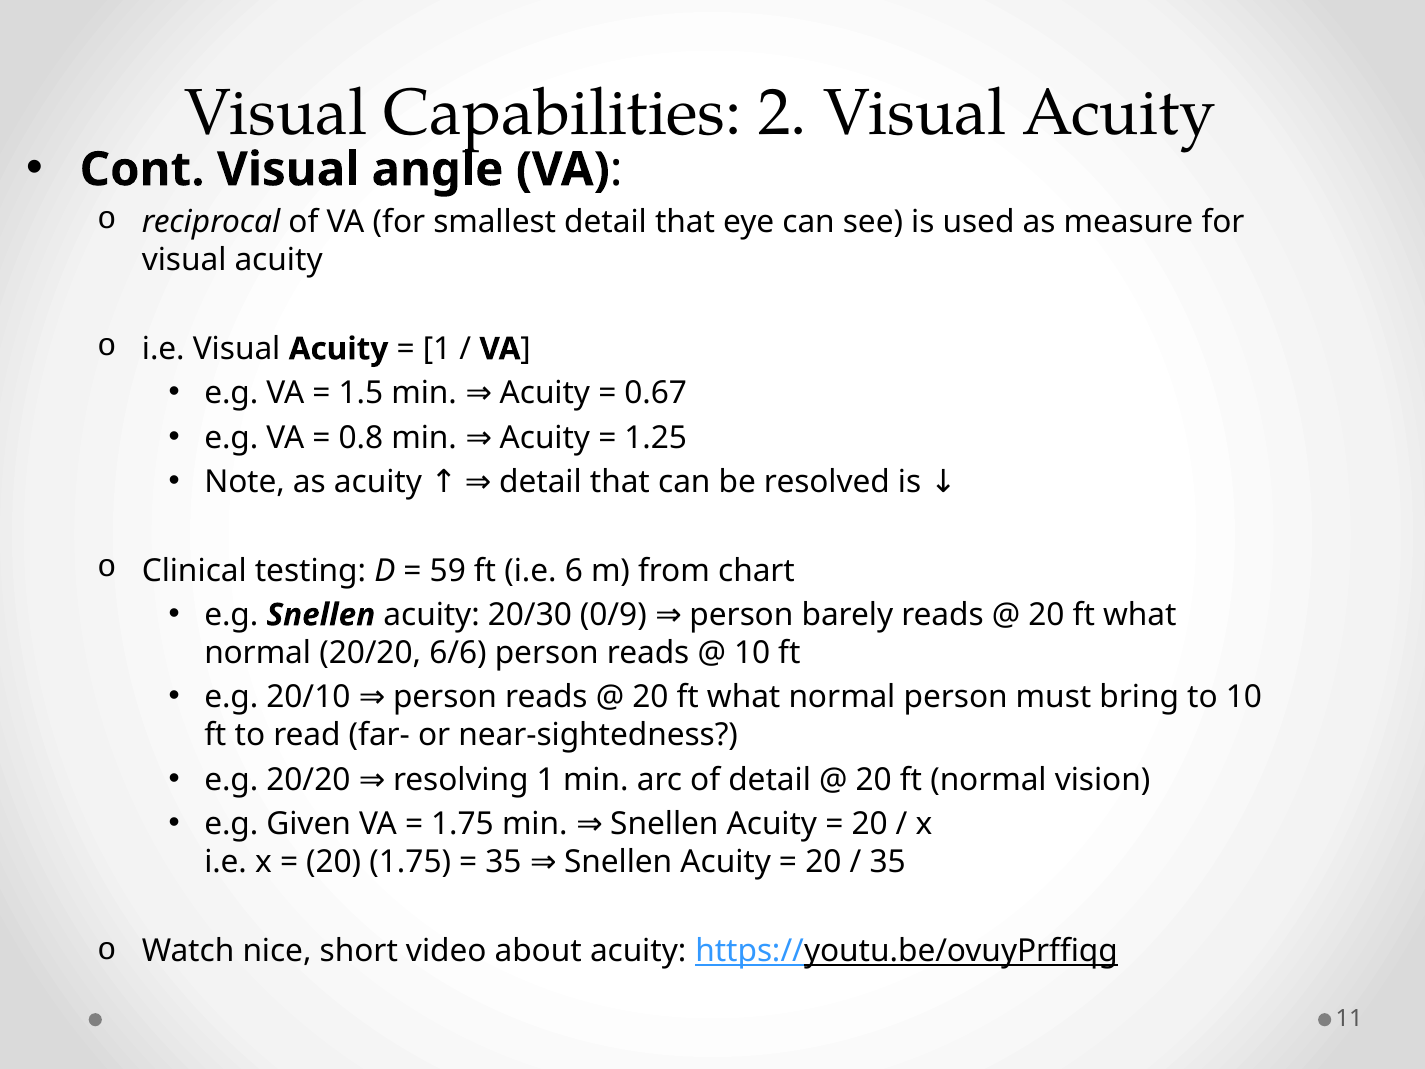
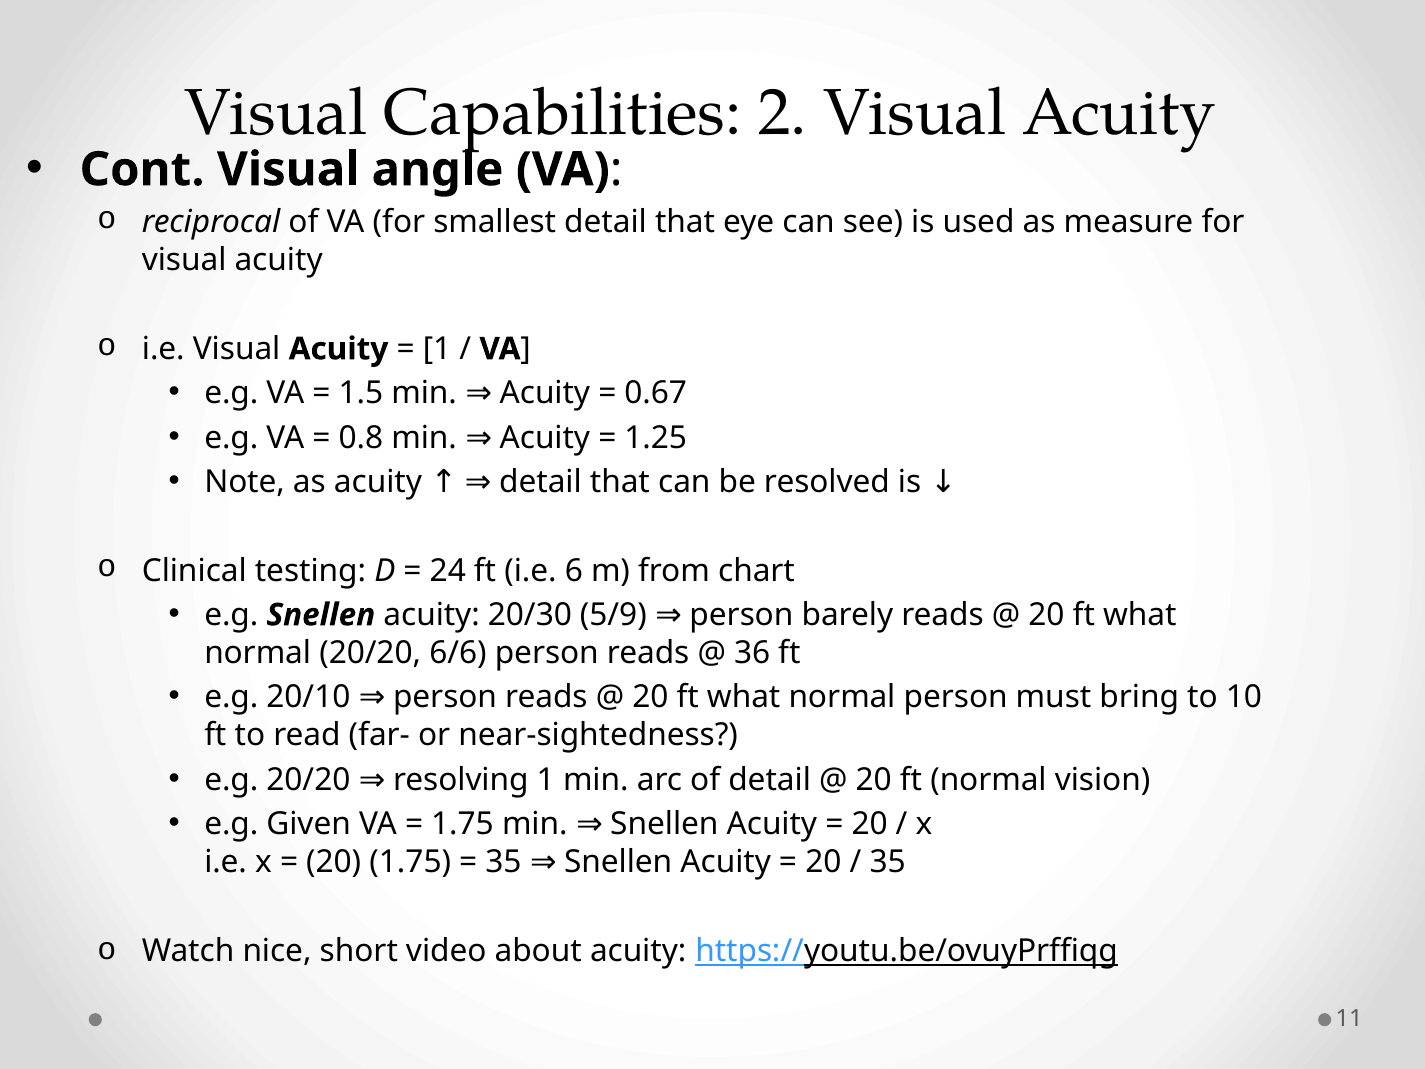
59: 59 -> 24
0/9: 0/9 -> 5/9
10 at (752, 653): 10 -> 36
